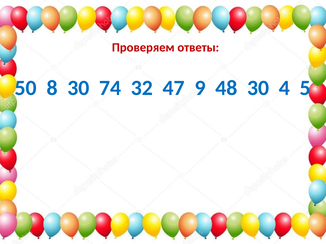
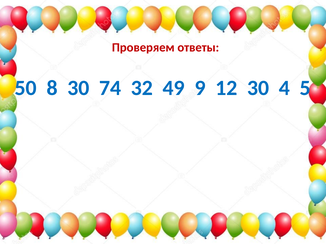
47: 47 -> 49
48: 48 -> 12
